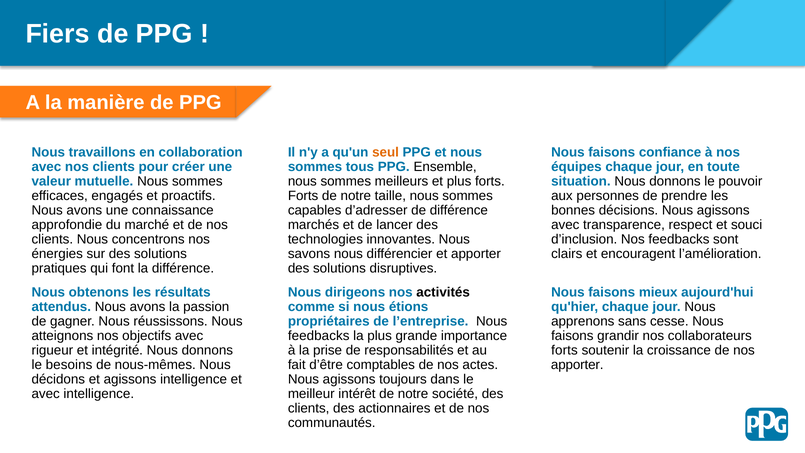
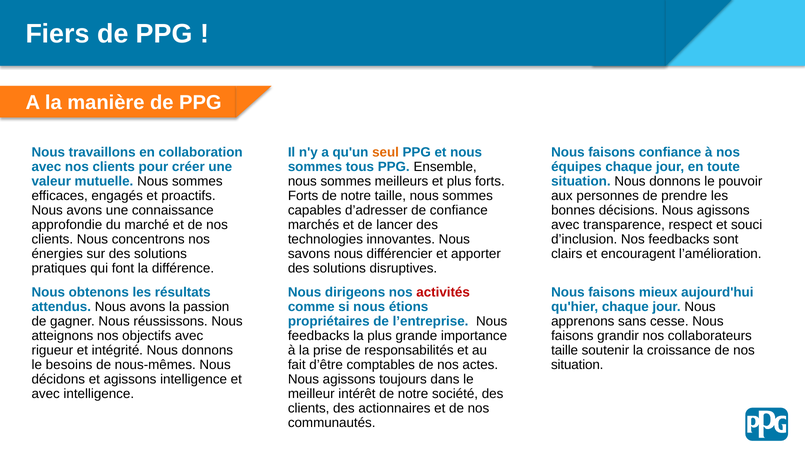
de différence: différence -> confiance
activités colour: black -> red
forts at (565, 350): forts -> taille
apporter at (577, 365): apporter -> situation
